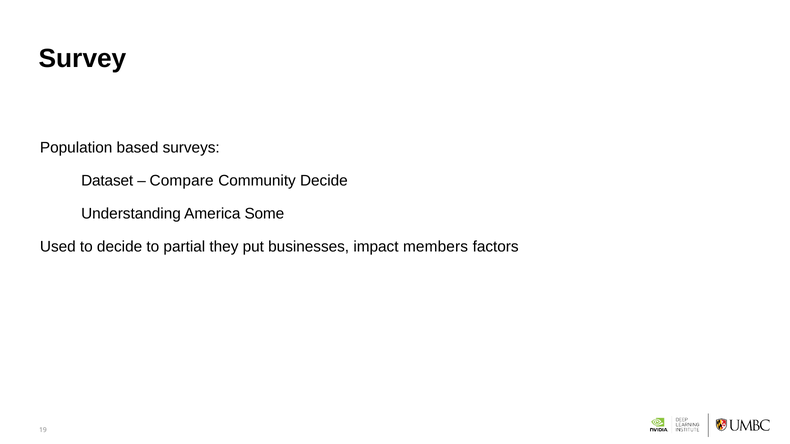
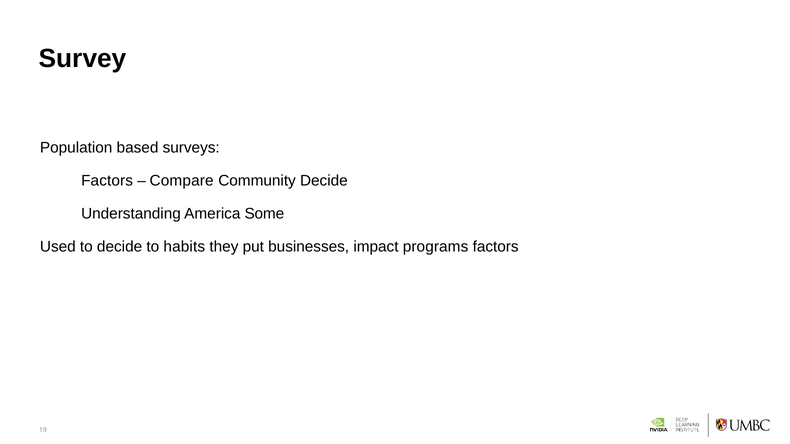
Dataset at (107, 181): Dataset -> Factors
partial: partial -> habits
members: members -> programs
